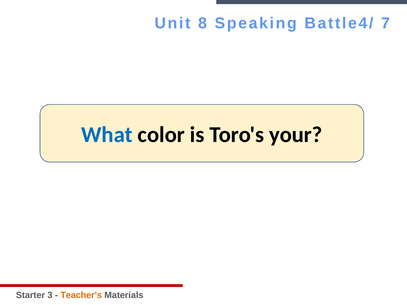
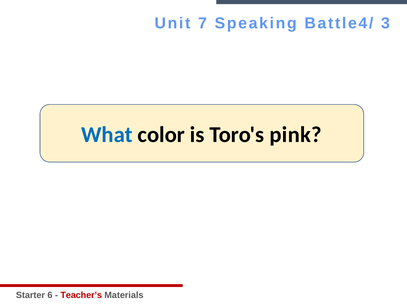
8: 8 -> 7
7: 7 -> 3
your: your -> pink
3: 3 -> 6
Teacher’s colour: orange -> red
